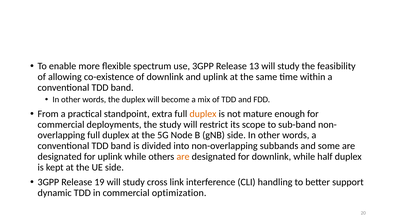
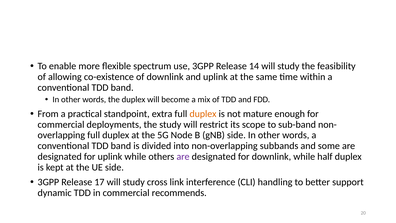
13: 13 -> 14
are at (183, 156) colour: orange -> purple
19: 19 -> 17
optimization: optimization -> recommends
